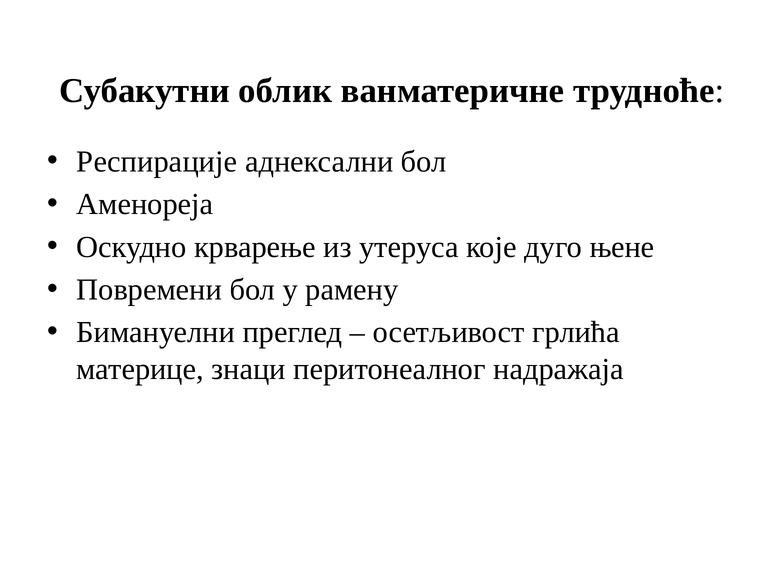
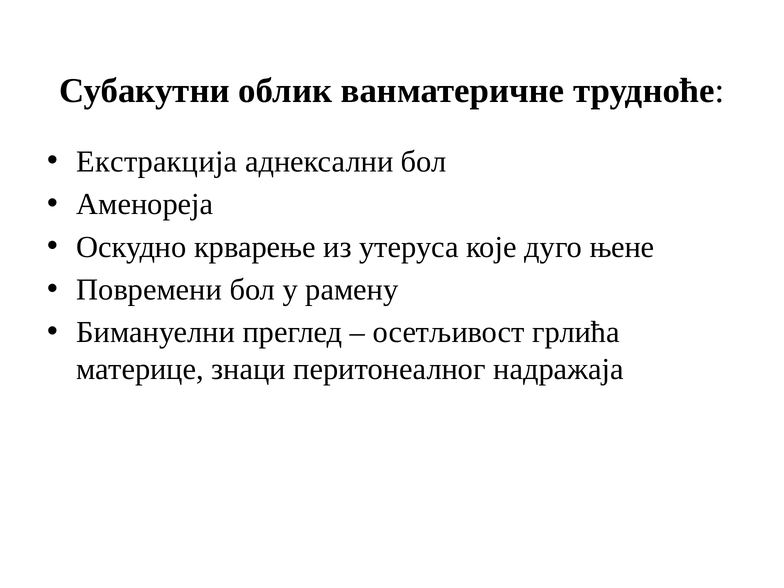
Респирације: Респирације -> Екстракција
